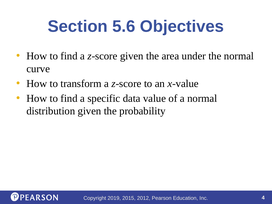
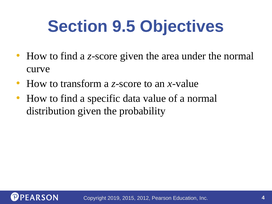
5.6: 5.6 -> 9.5
